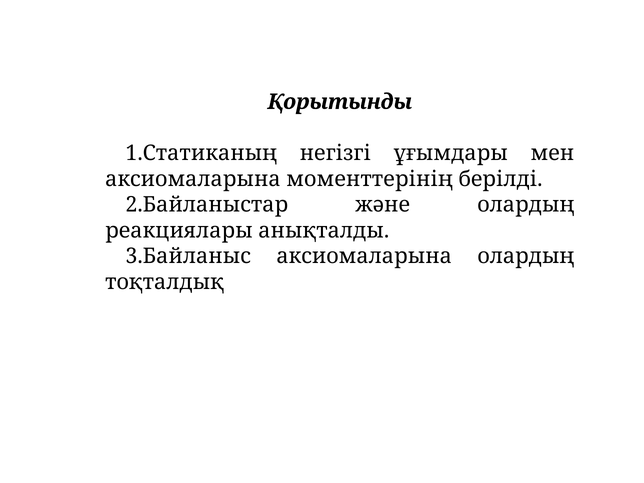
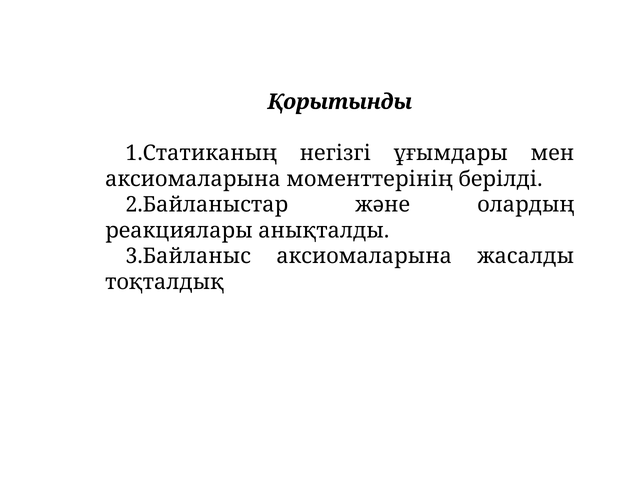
аксиомаларына олардың: олардың -> жасалды
